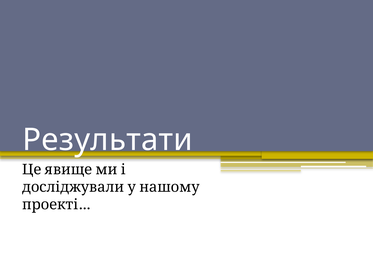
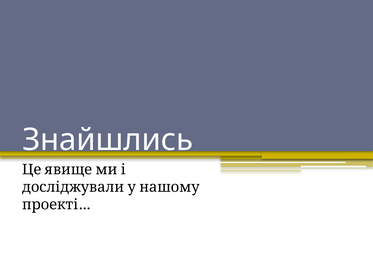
Результати: Результати -> Знайшлись
